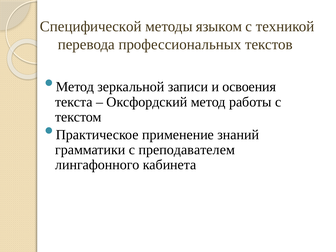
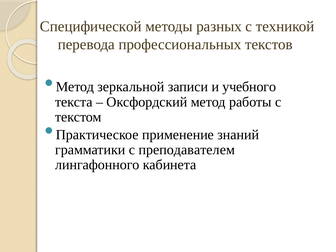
языком: языком -> разных
освоения: освоения -> учебного
